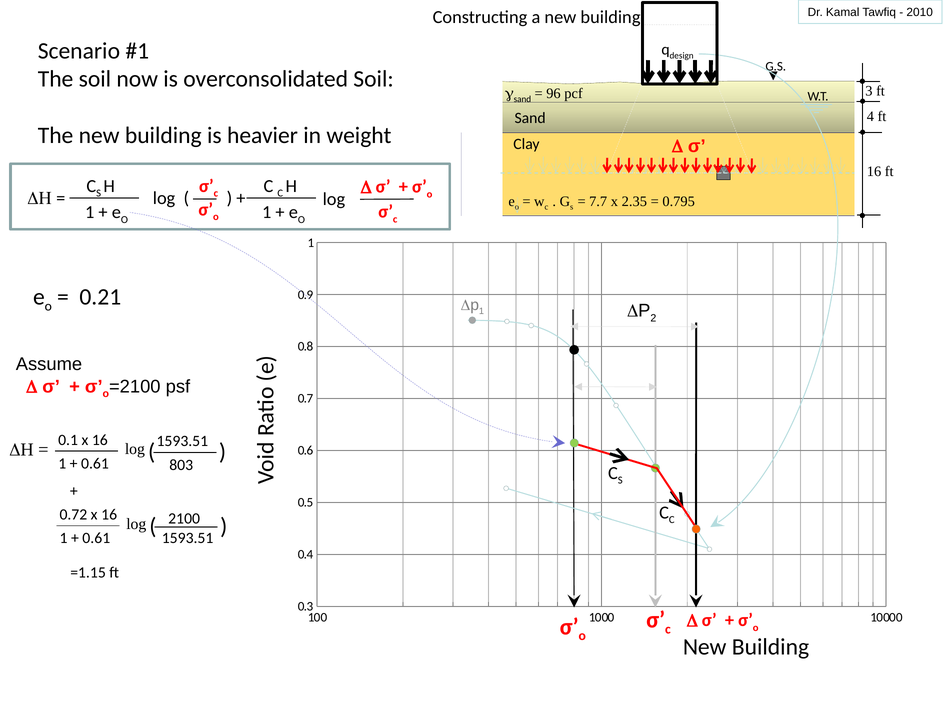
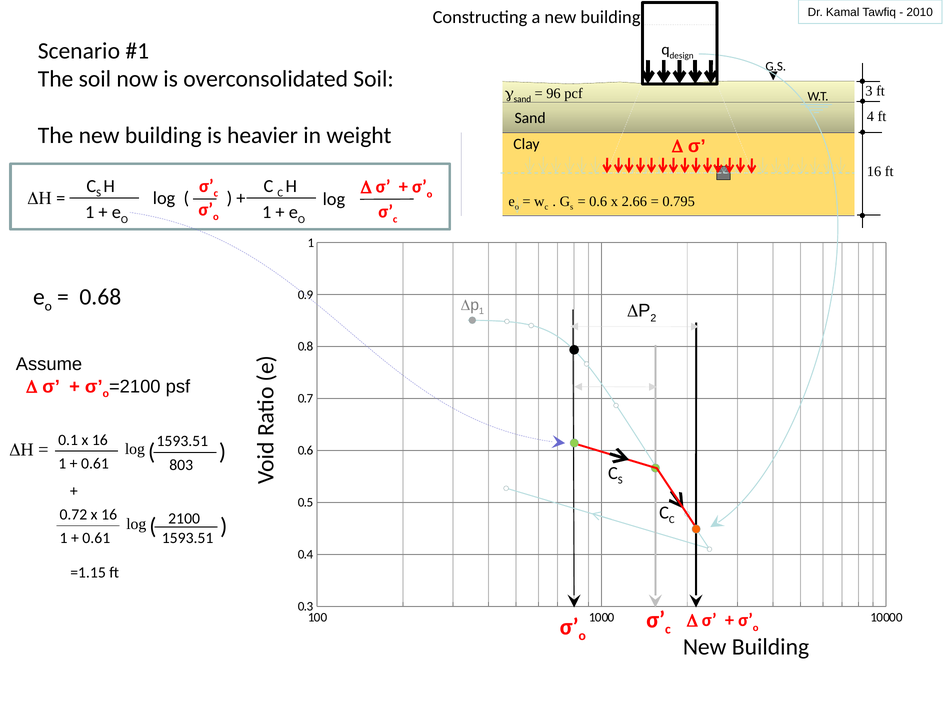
7.7 at (598, 201): 7.7 -> 0.6
2.35: 2.35 -> 2.66
0.21: 0.21 -> 0.68
